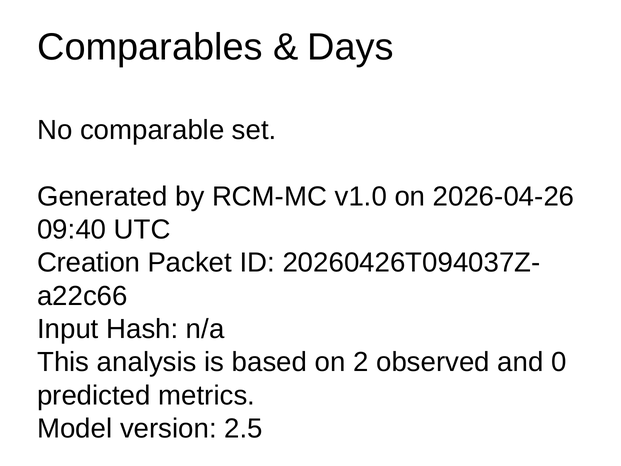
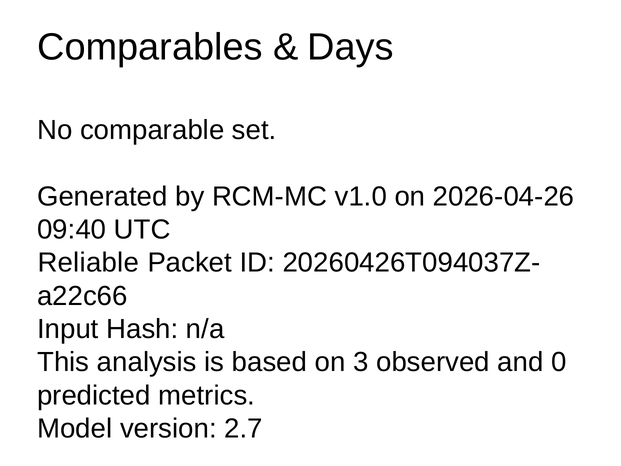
Creation: Creation -> Reliable
2: 2 -> 3
2.5: 2.5 -> 2.7
